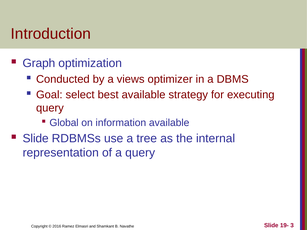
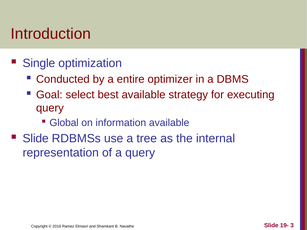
Graph: Graph -> Single
views: views -> entire
